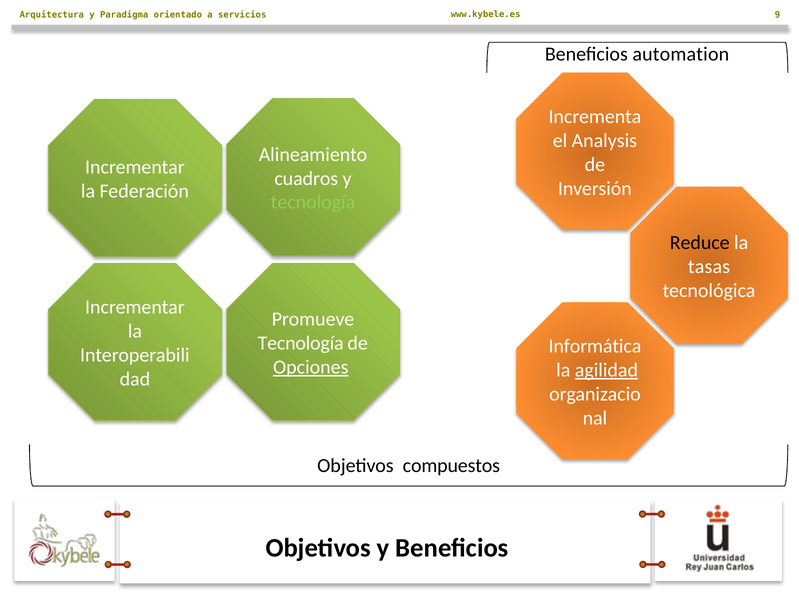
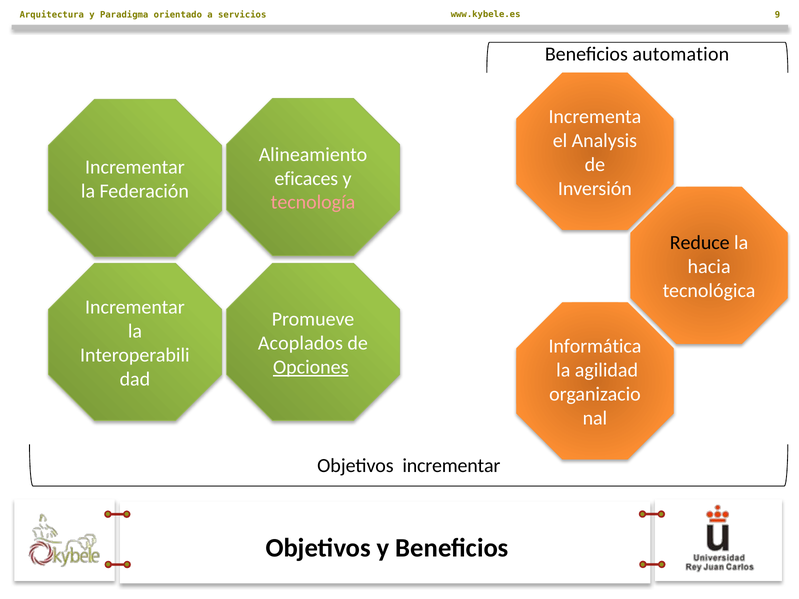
cuadros: cuadros -> eficaces
tecnología at (313, 202) colour: light green -> pink
tasas: tasas -> hacia
Tecnología at (301, 343): Tecnología -> Acoplados
agilidad underline: present -> none
Objetivos compuestos: compuestos -> incrementar
